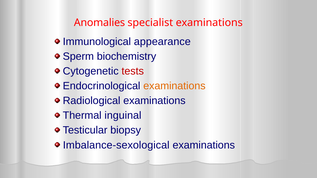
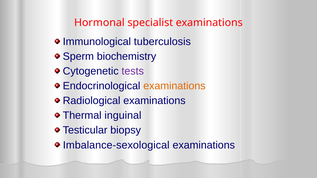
Anomalies: Anomalies -> Hormonal
appearance: appearance -> tuberculosis
tests colour: red -> purple
